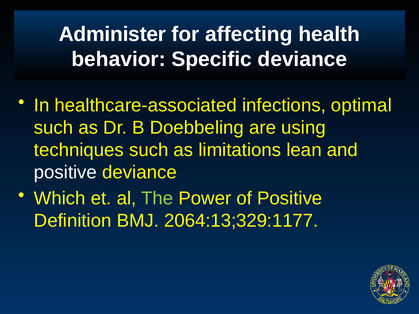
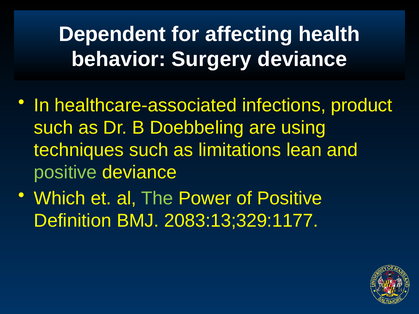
Administer: Administer -> Dependent
Specific: Specific -> Surgery
optimal: optimal -> product
positive at (65, 172) colour: white -> light green
2064:13;329:1177: 2064:13;329:1177 -> 2083:13;329:1177
